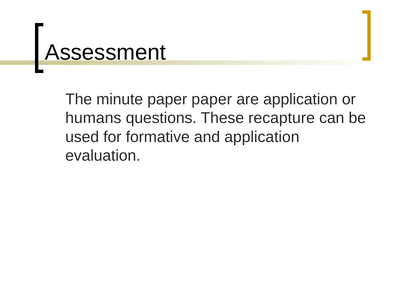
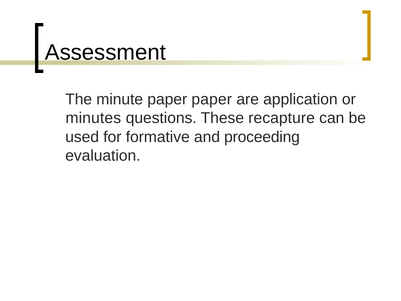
humans: humans -> minutes
and application: application -> proceeding
